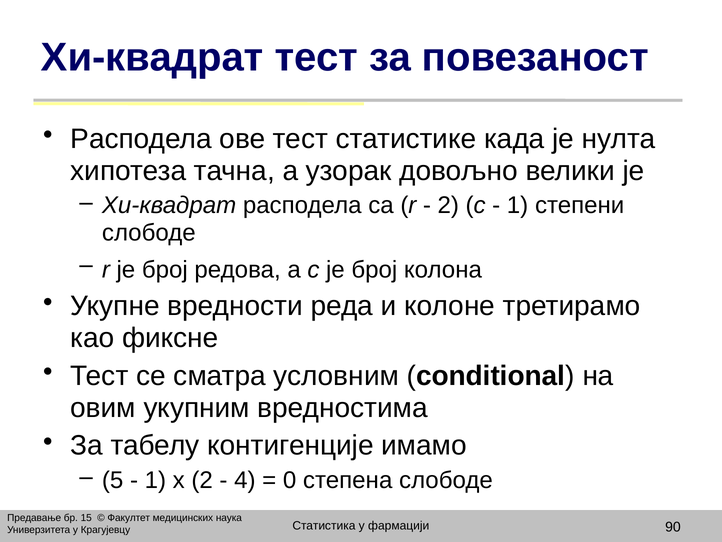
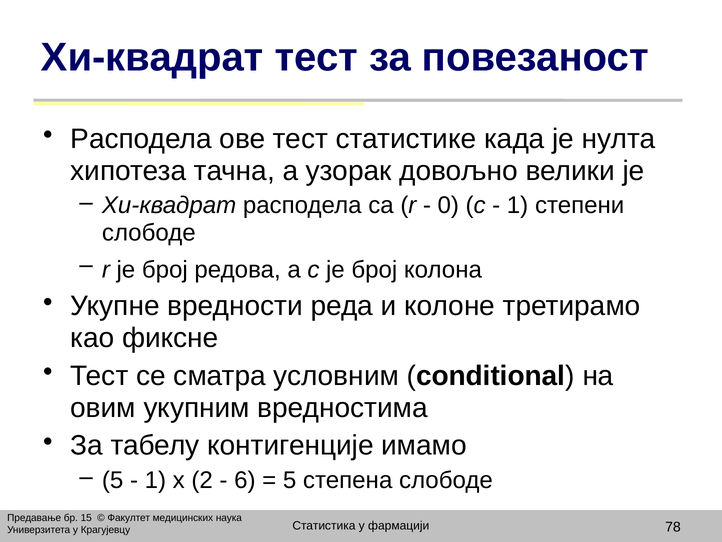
2 at (448, 205): 2 -> 0
4: 4 -> 6
0 at (290, 480): 0 -> 5
90: 90 -> 78
